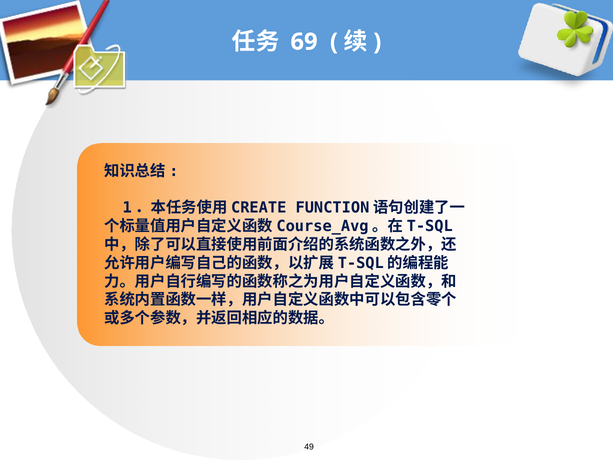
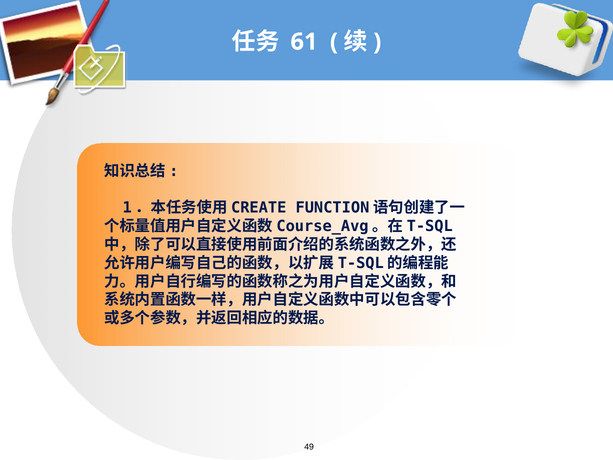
69: 69 -> 61
